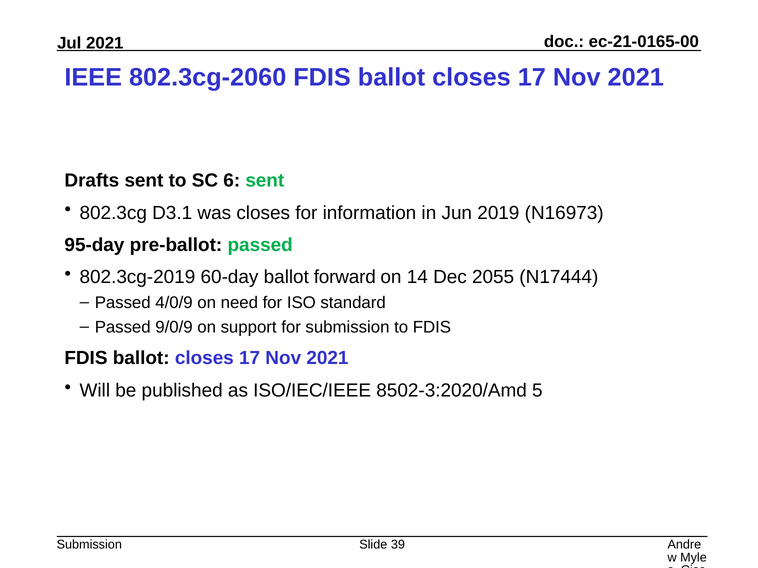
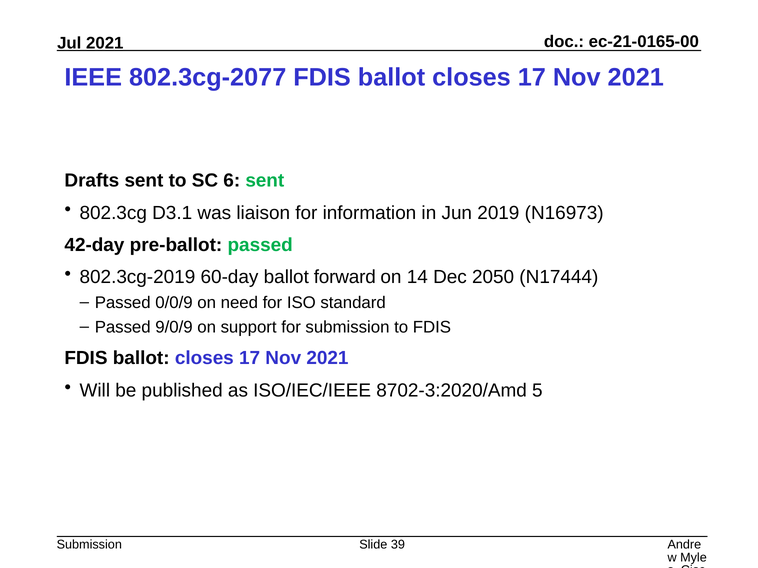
802.3cg-2060: 802.3cg-2060 -> 802.3cg-2077
was closes: closes -> liaison
95-day: 95-day -> 42-day
2055: 2055 -> 2050
4/0/9: 4/0/9 -> 0/0/9
8502-3:2020/Amd: 8502-3:2020/Amd -> 8702-3:2020/Amd
